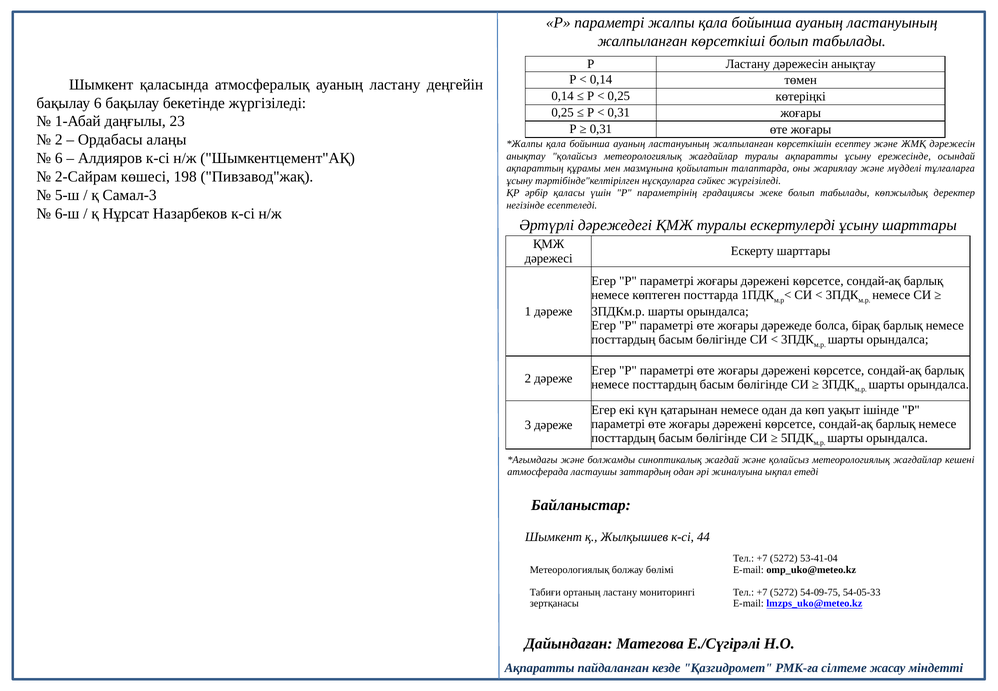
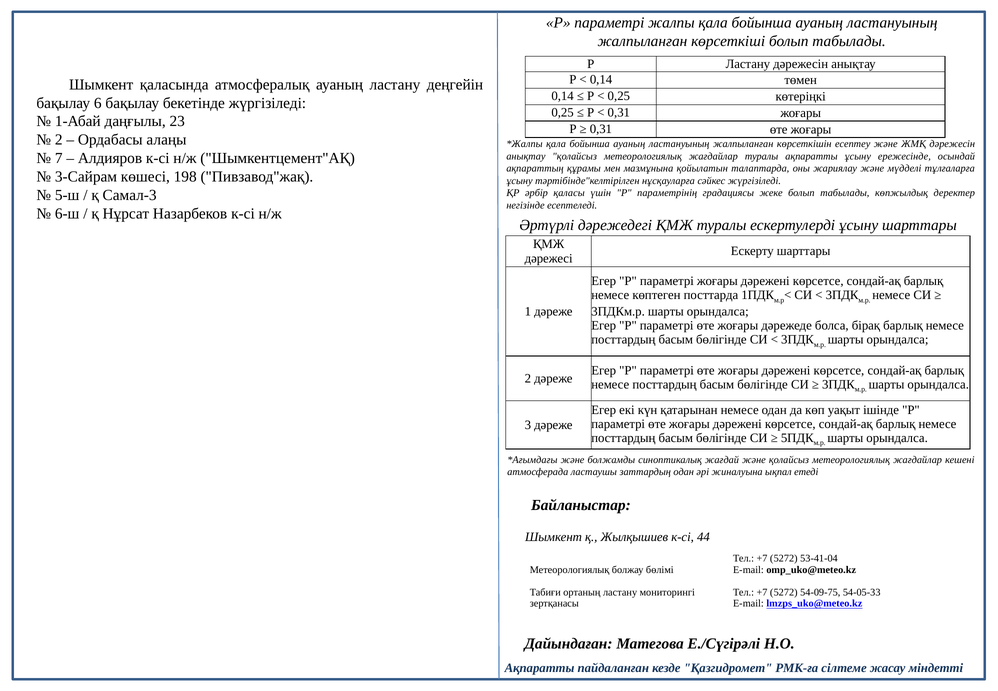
6 at (59, 158): 6 -> 7
2-Сайрам: 2-Сайрам -> 3-Сайрам
